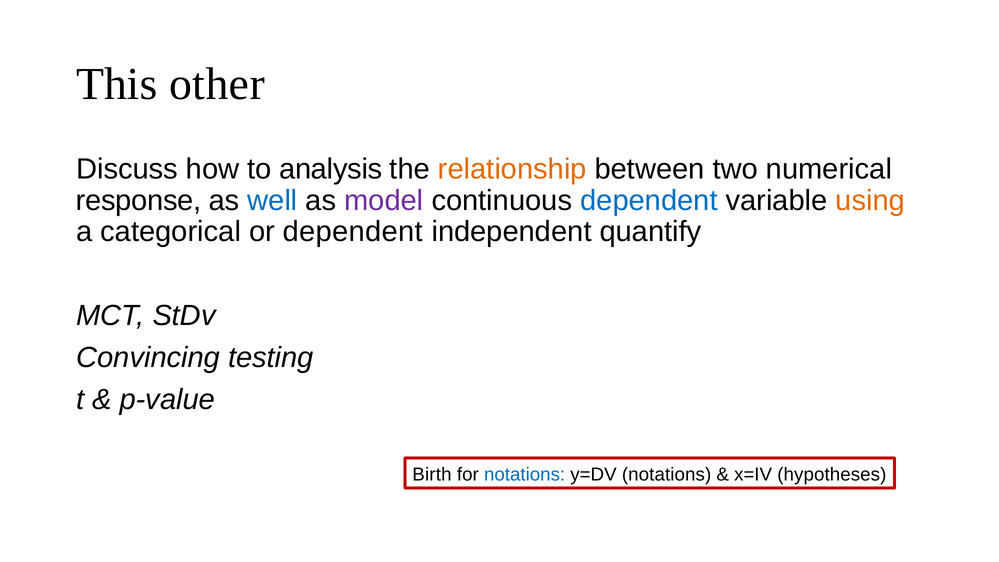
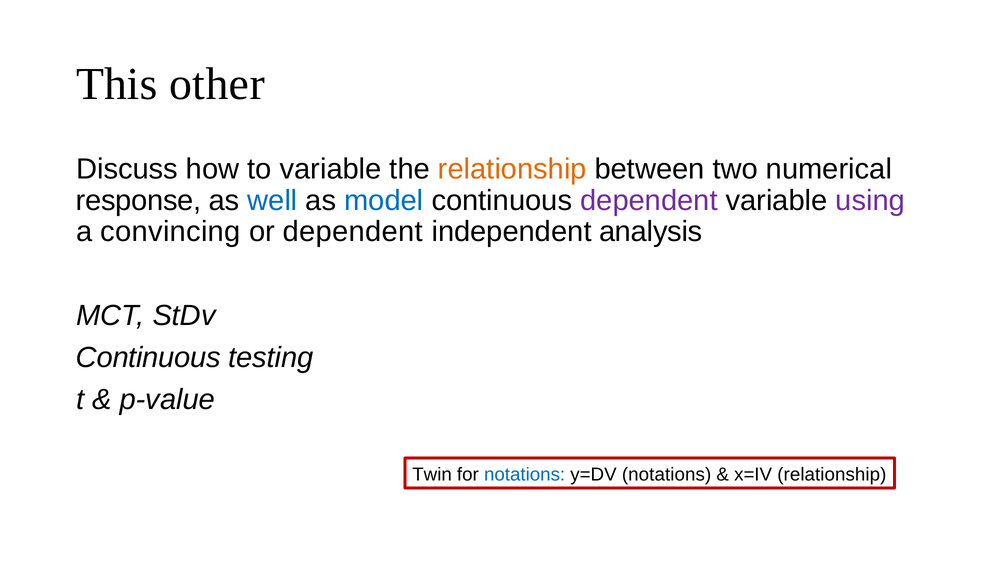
to analysis: analysis -> variable
model colour: purple -> blue
dependent at (649, 200) colour: blue -> purple
using colour: orange -> purple
categorical: categorical -> convincing
quantify: quantify -> analysis
Convincing at (148, 358): Convincing -> Continuous
Birth: Birth -> Twin
x=IV hypotheses: hypotheses -> relationship
